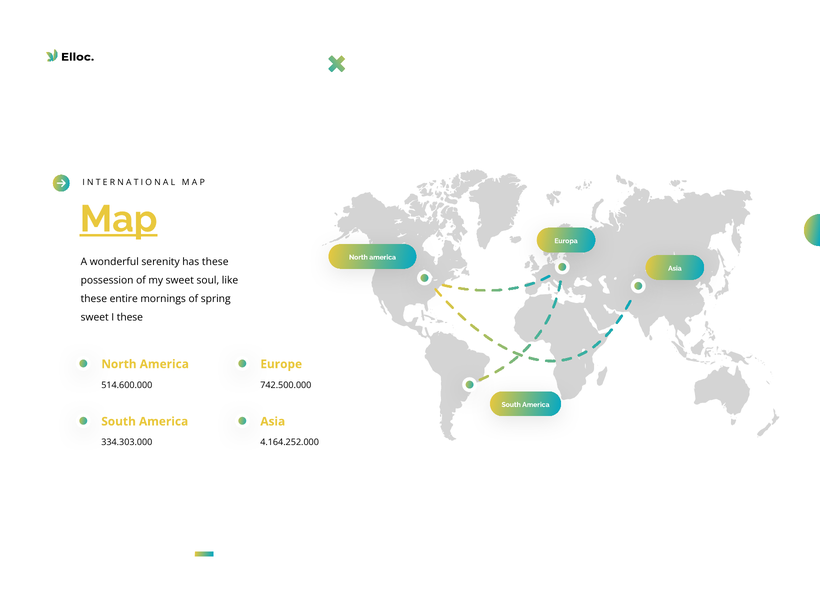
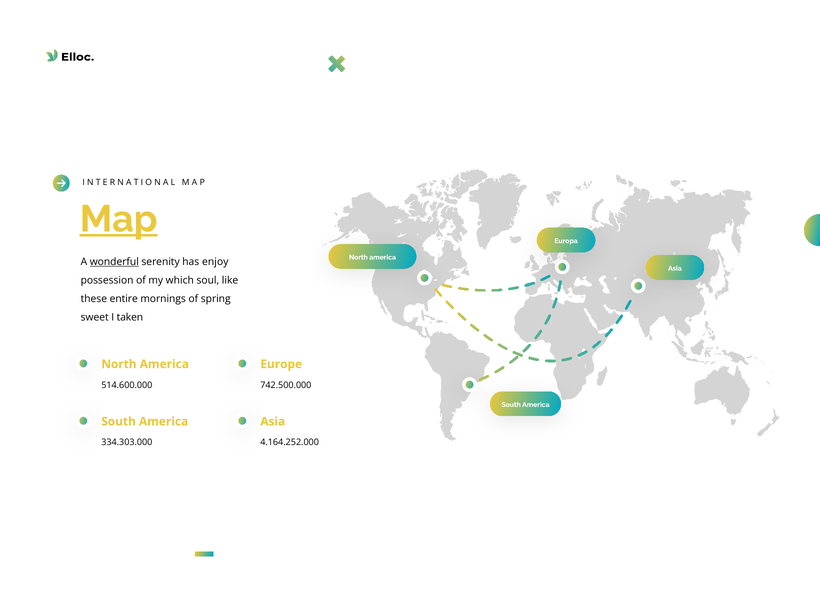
wonderful underline: none -> present
has these: these -> enjoy
my sweet: sweet -> which
I these: these -> taken
